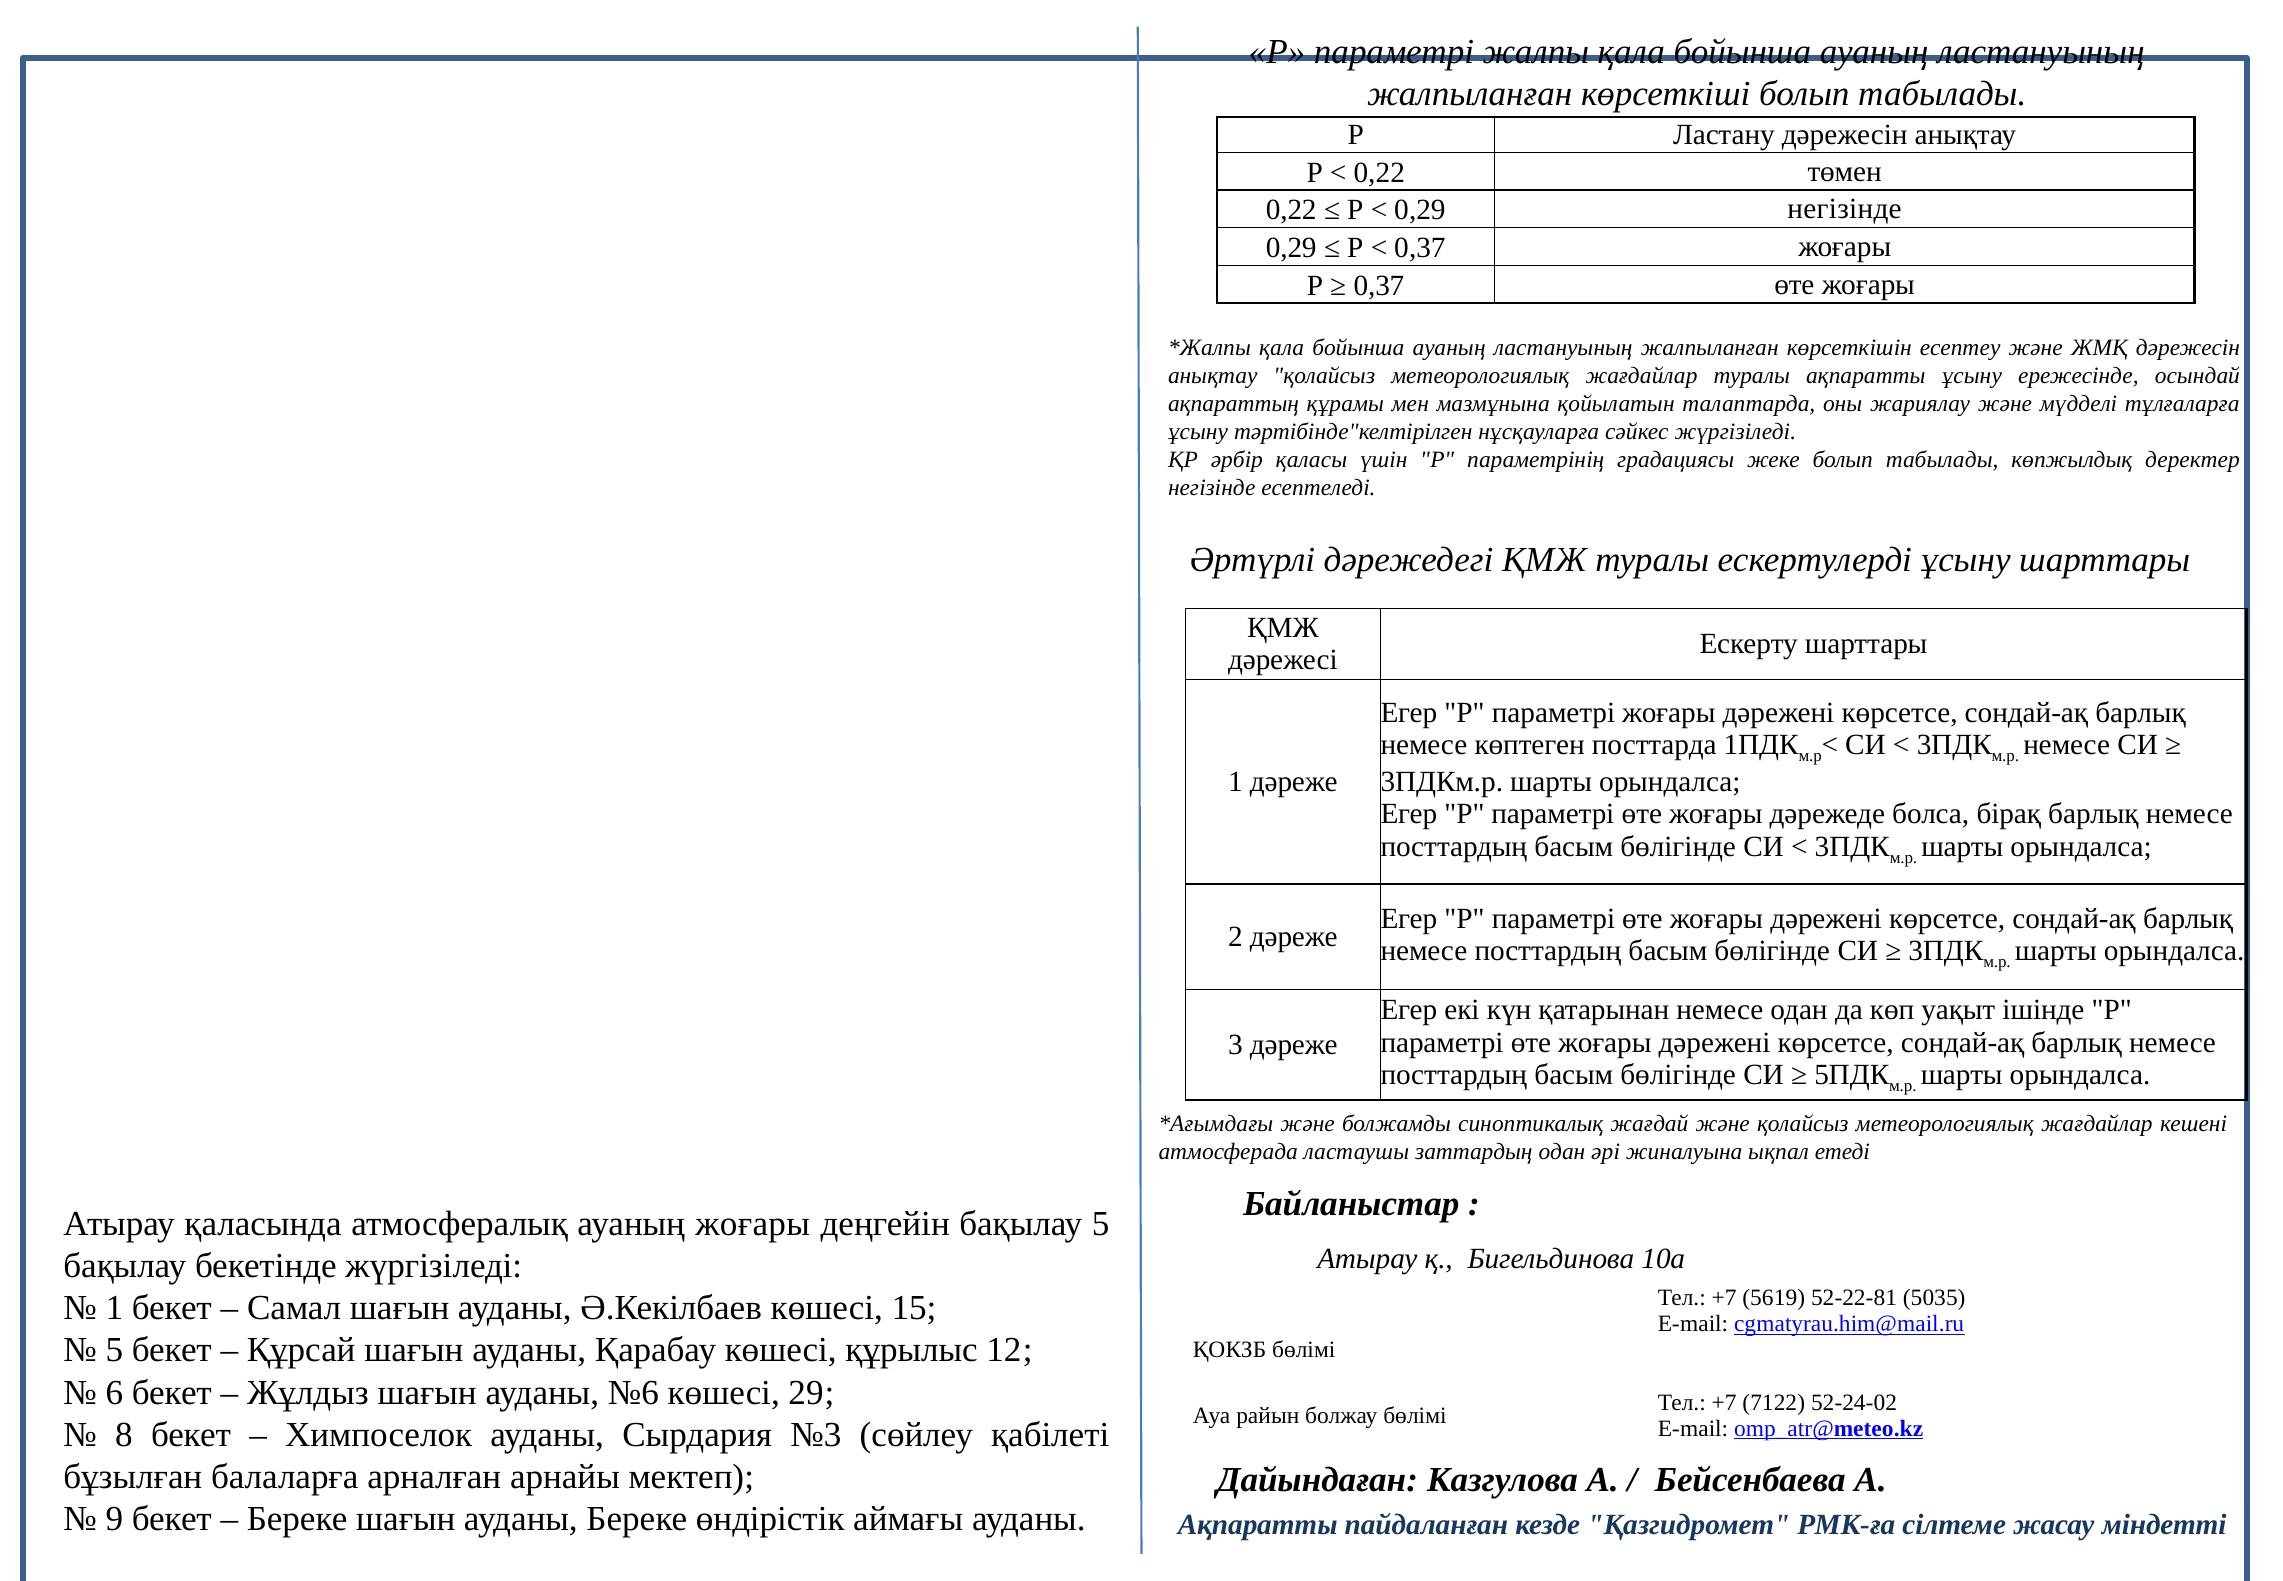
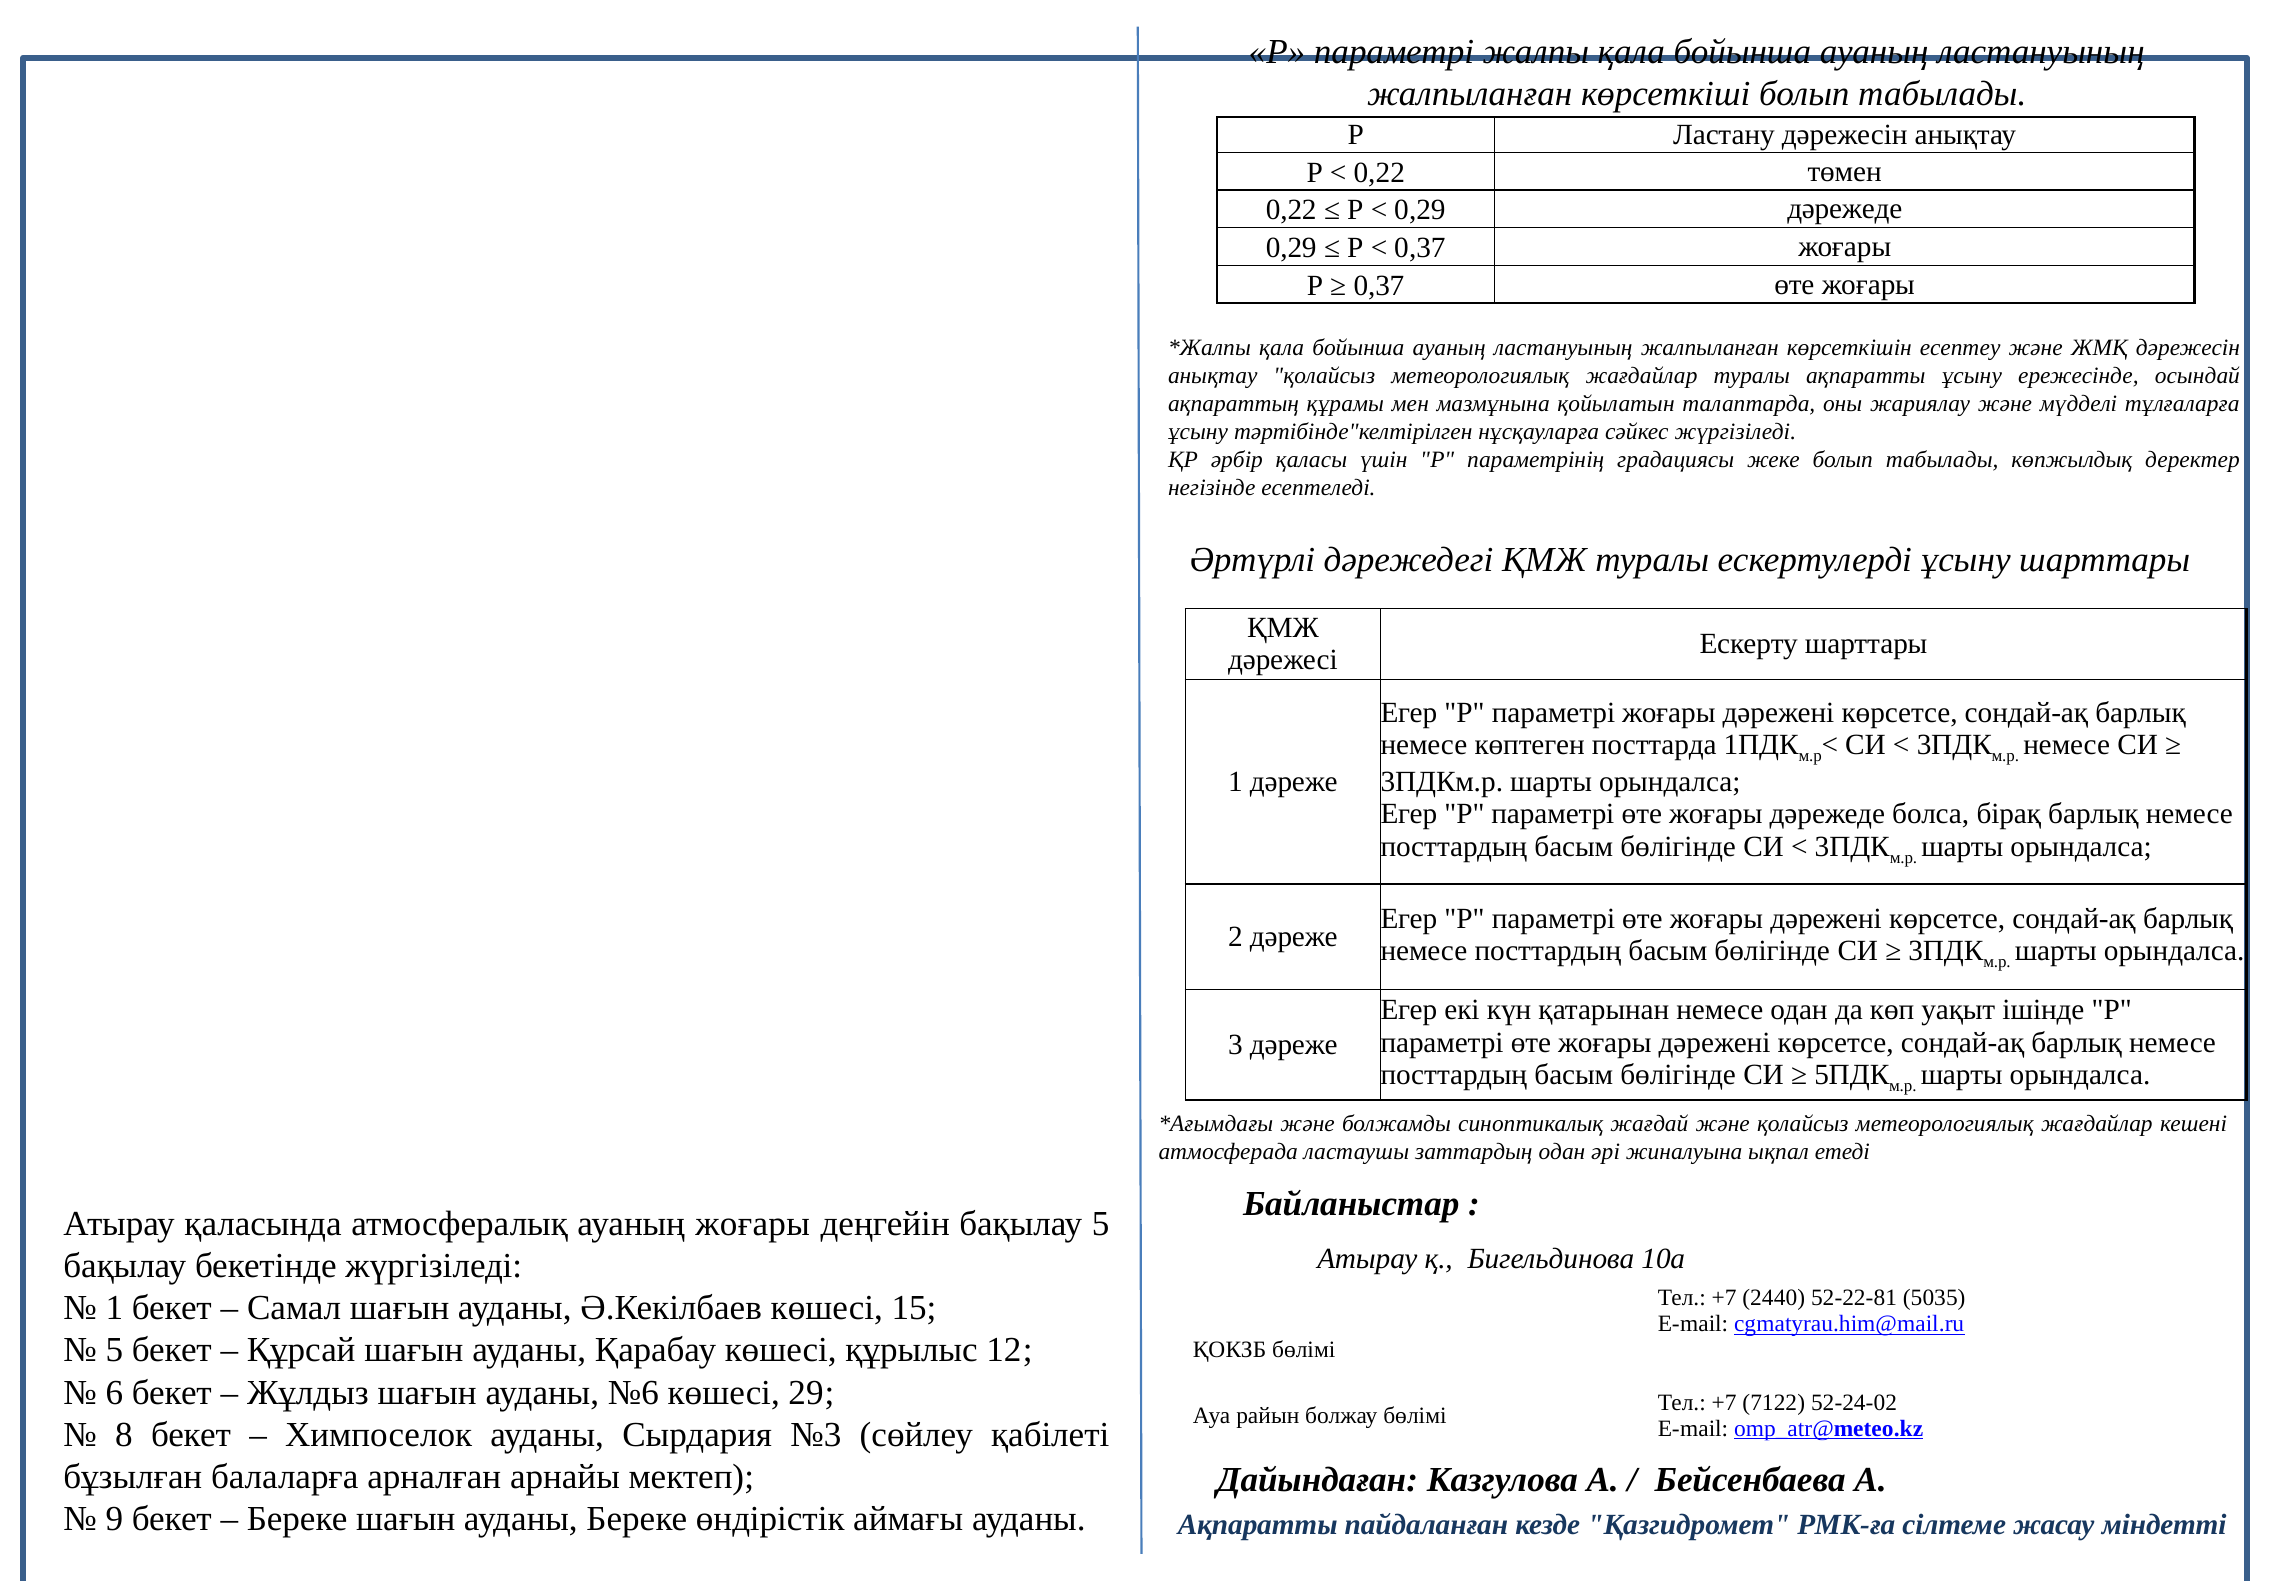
0,29 негізінде: негізінде -> дәрежеде
5619: 5619 -> 2440
